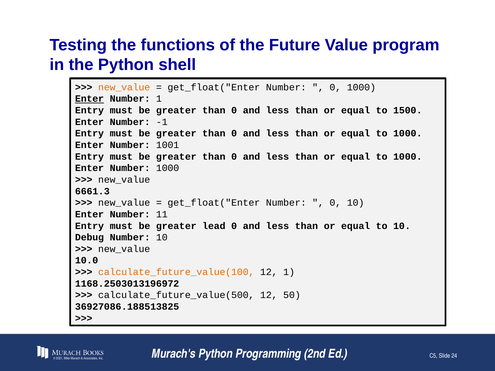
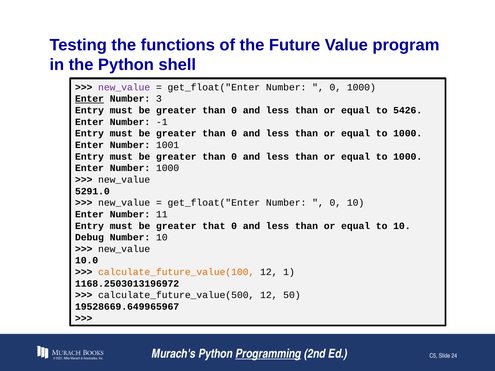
new_value at (124, 87) colour: orange -> purple
Number 1: 1 -> 3
1500: 1500 -> 5426
6661.3: 6661.3 -> 5291.0
lead: lead -> that
36927086.188513825: 36927086.188513825 -> 19528669.649965967
Programming underline: none -> present
